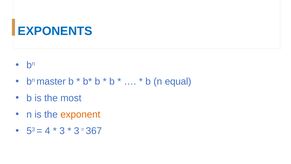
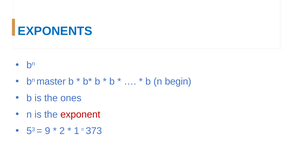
equal: equal -> begin
most: most -> ones
exponent colour: orange -> red
4: 4 -> 9
3 at (62, 131): 3 -> 2
3 at (77, 131): 3 -> 1
367: 367 -> 373
